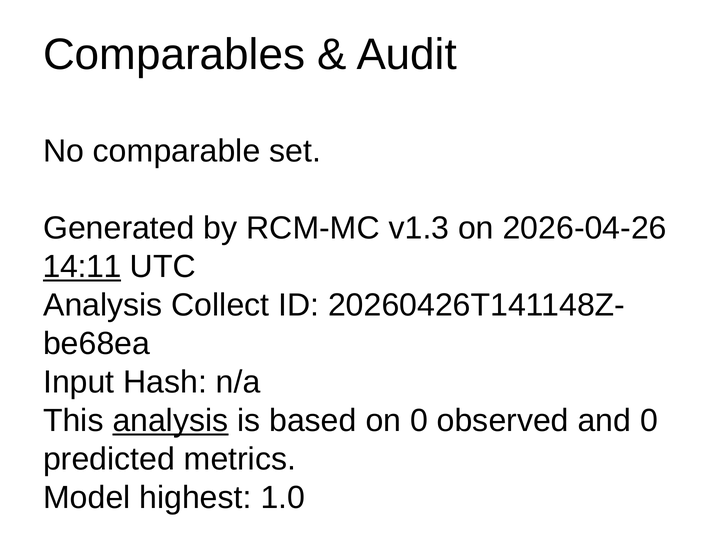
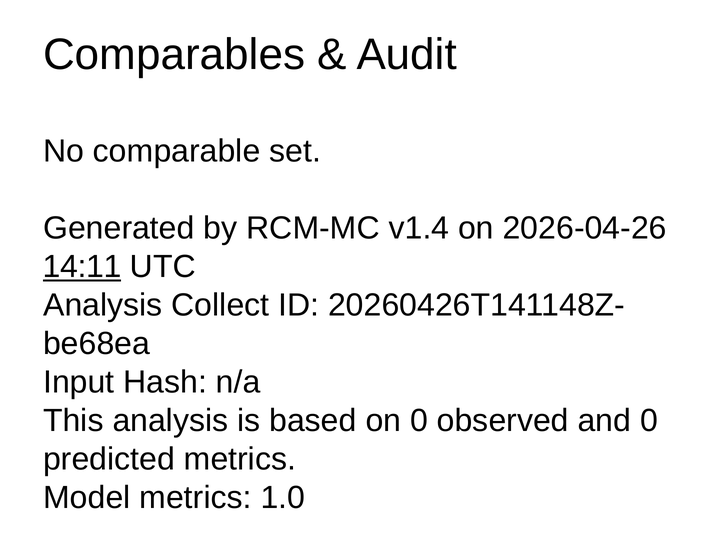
v1.3: v1.3 -> v1.4
analysis at (170, 420) underline: present -> none
Model highest: highest -> metrics
